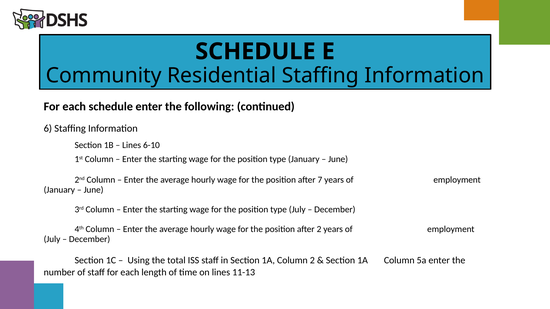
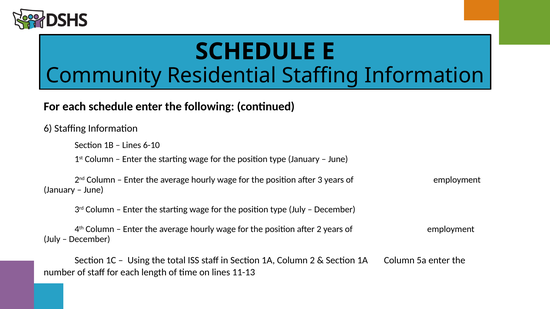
7: 7 -> 3
